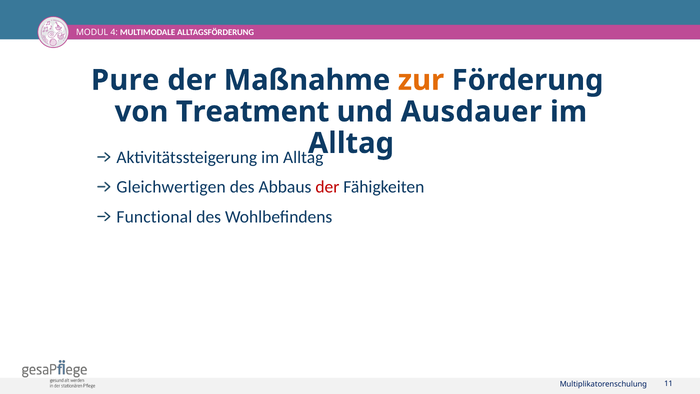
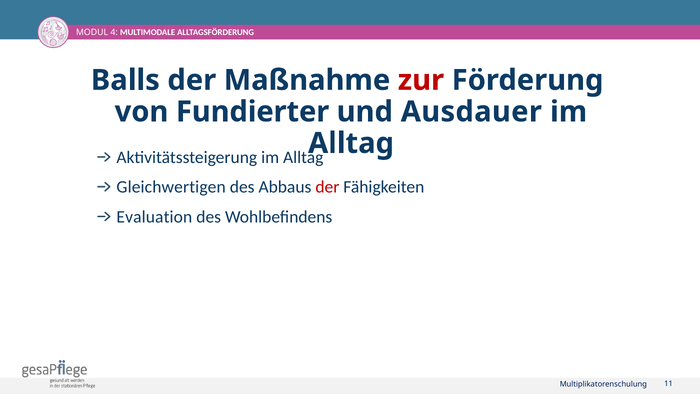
Pure: Pure -> Balls
zur colour: orange -> red
Treatment: Treatment -> Fundierter
Functional: Functional -> Evaluation
